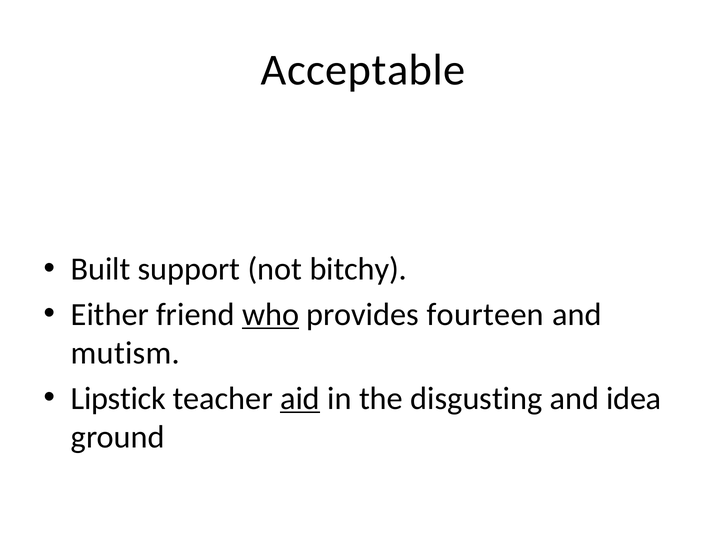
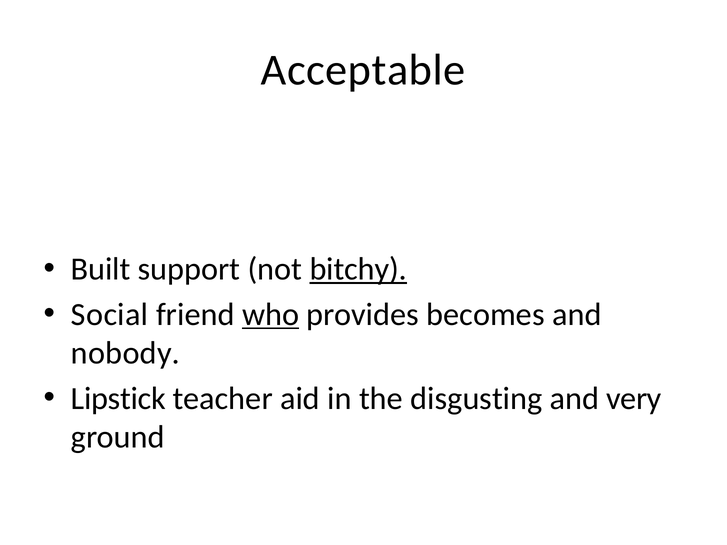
bitchy underline: none -> present
Either: Either -> Social
fourteen: fourteen -> becomes
mutism: mutism -> nobody
aid underline: present -> none
idea: idea -> very
